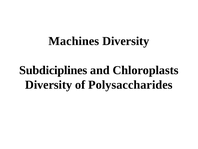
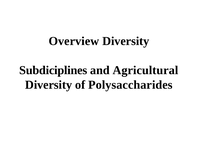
Machines: Machines -> Overview
Chloroplasts: Chloroplasts -> Agricultural
